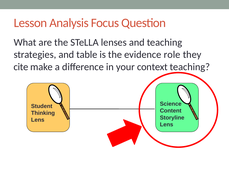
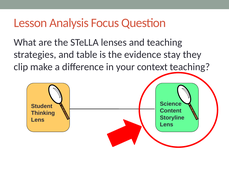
role: role -> stay
cite: cite -> clip
